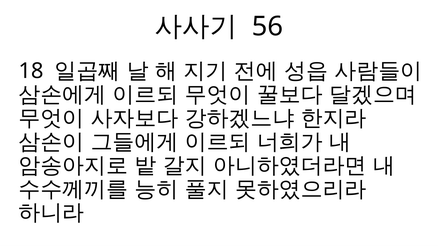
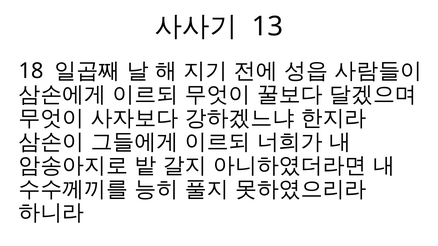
56: 56 -> 13
